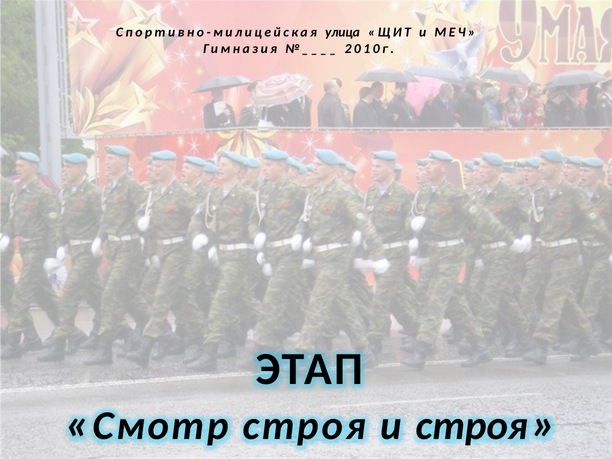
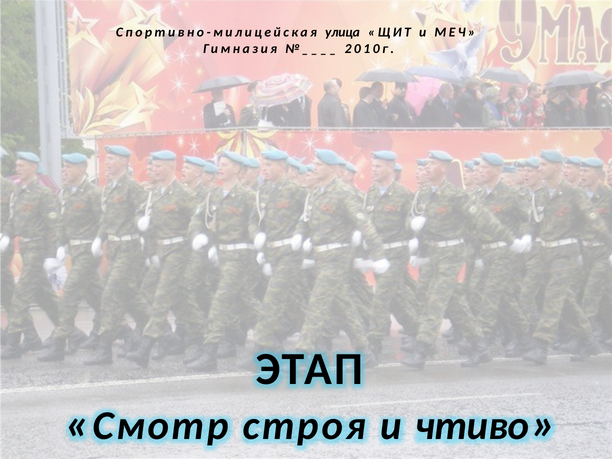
и строя: строя -> чтиво
